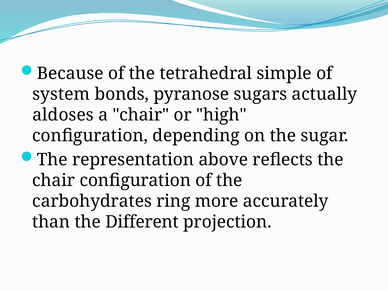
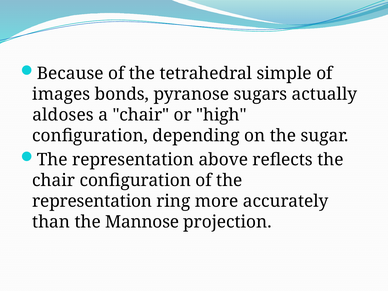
system: system -> images
carbohydrates at (92, 201): carbohydrates -> representation
Different: Different -> Mannose
